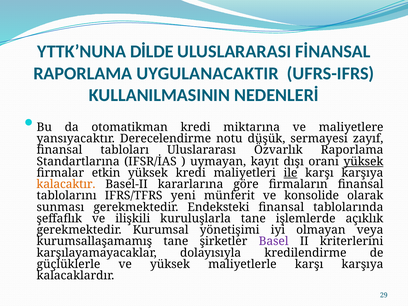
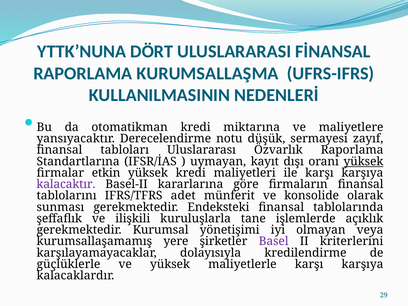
DİLDE: DİLDE -> DÖRT
UYGULANACAKTIR: UYGULANACAKTIR -> KURUMSALLAŞMA
ile underline: present -> none
kalacaktır colour: orange -> purple
yeni: yeni -> adet
kurumsallaşamamış tane: tane -> yere
